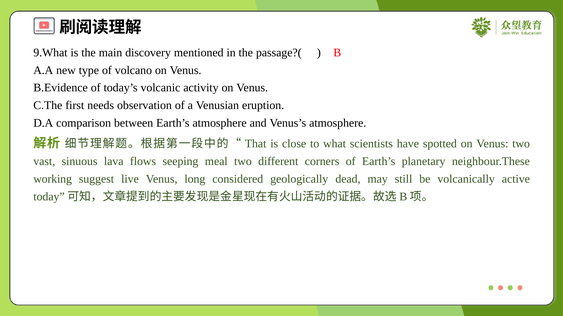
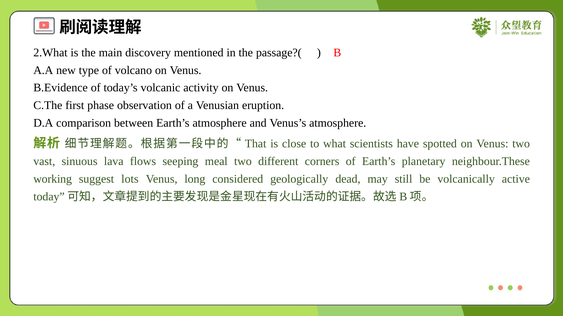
9.What: 9.What -> 2.What
needs: needs -> phase
live: live -> lots
